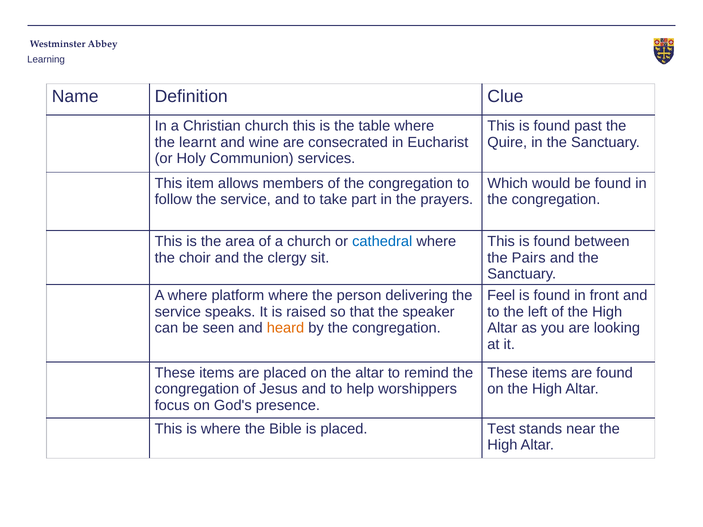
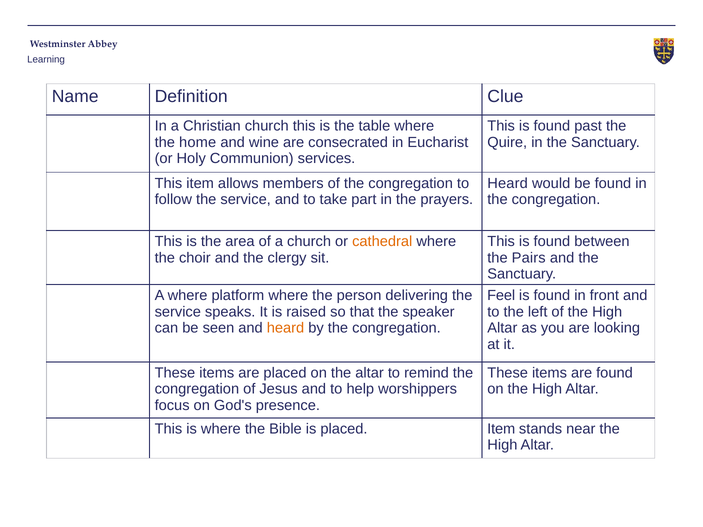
learnt: learnt -> home
Which at (508, 183): Which -> Heard
cathedral colour: blue -> orange
placed Test: Test -> Item
